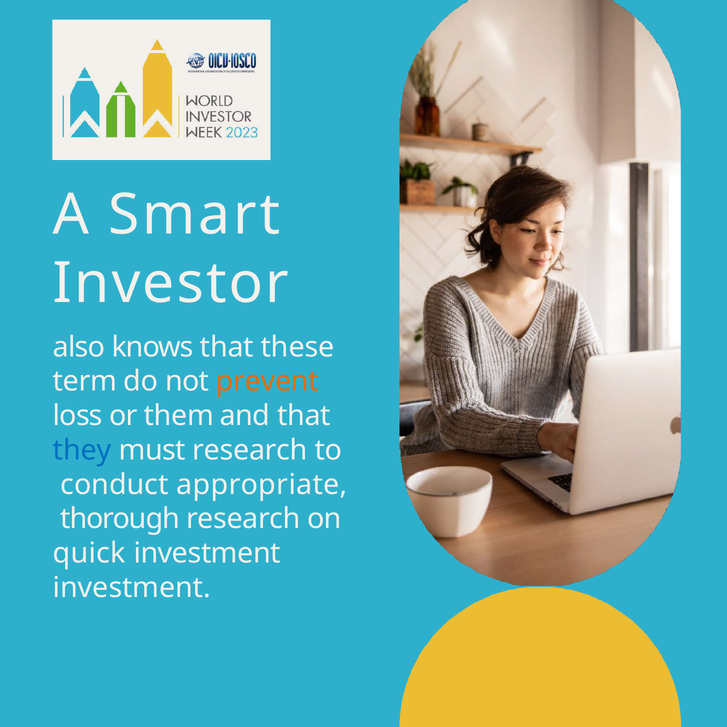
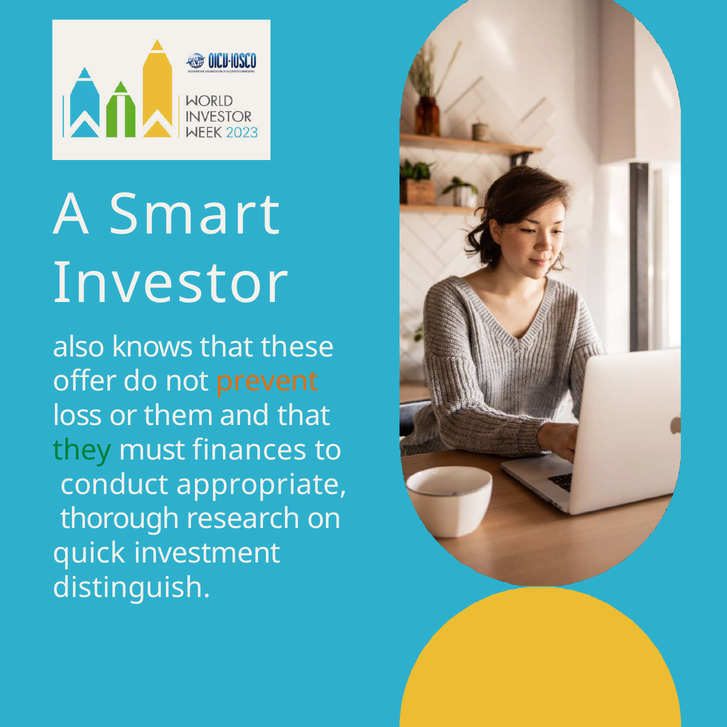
term: term -> offer
they colour: blue -> green
must research: research -> finances
investment at (132, 588): investment -> distinguish
